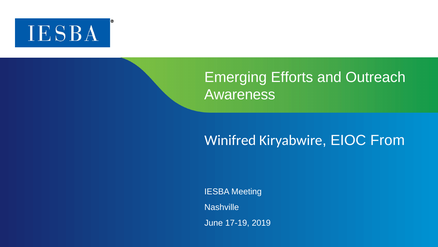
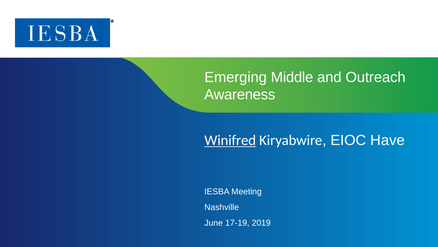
Efforts: Efforts -> Middle
Winifred underline: none -> present
From: From -> Have
